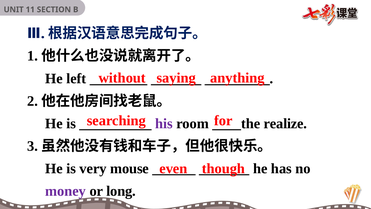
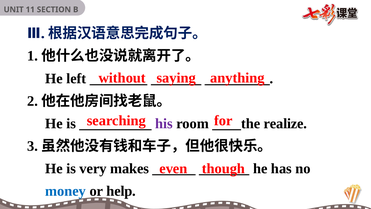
mouse: mouse -> makes
money colour: purple -> blue
long: long -> help
